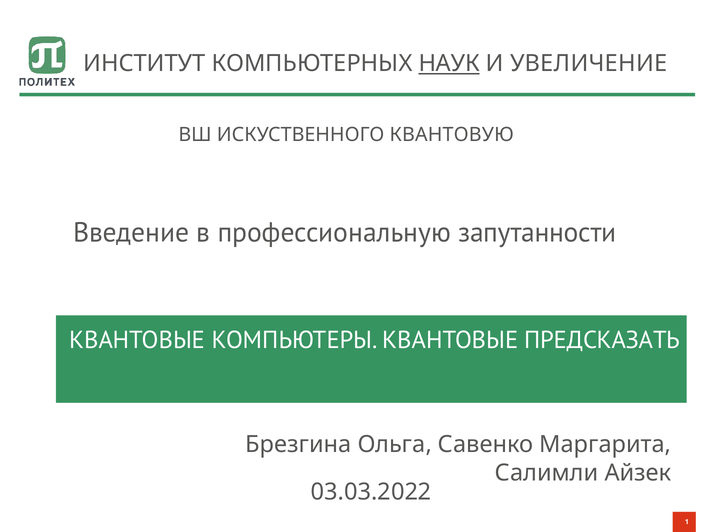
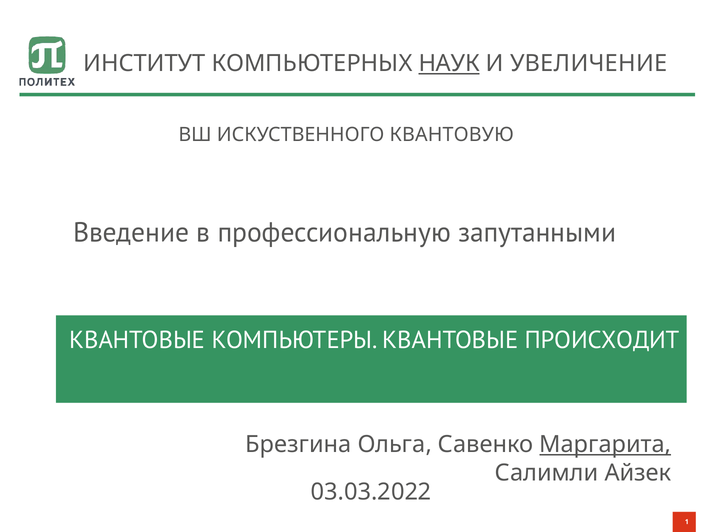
запутанности: запутанности -> запутанными
ПРЕДСКАЗАТЬ: ПРЕДСКАЗАТЬ -> ПРОИСХОДИТ
Маргарита underline: none -> present
